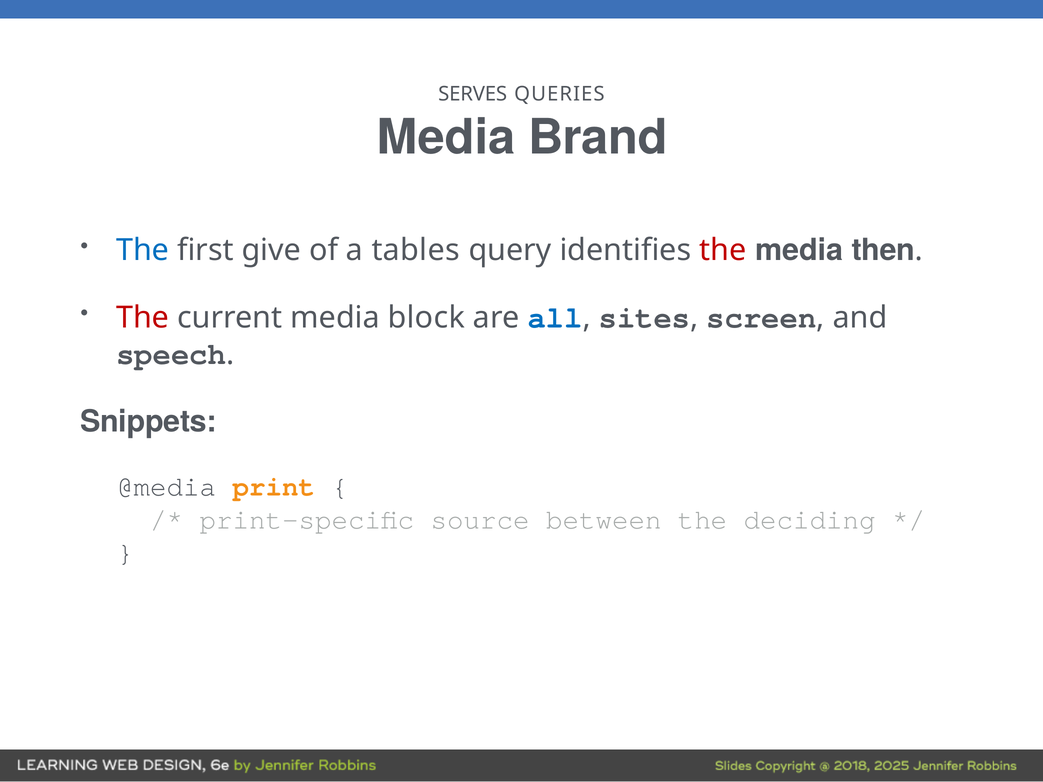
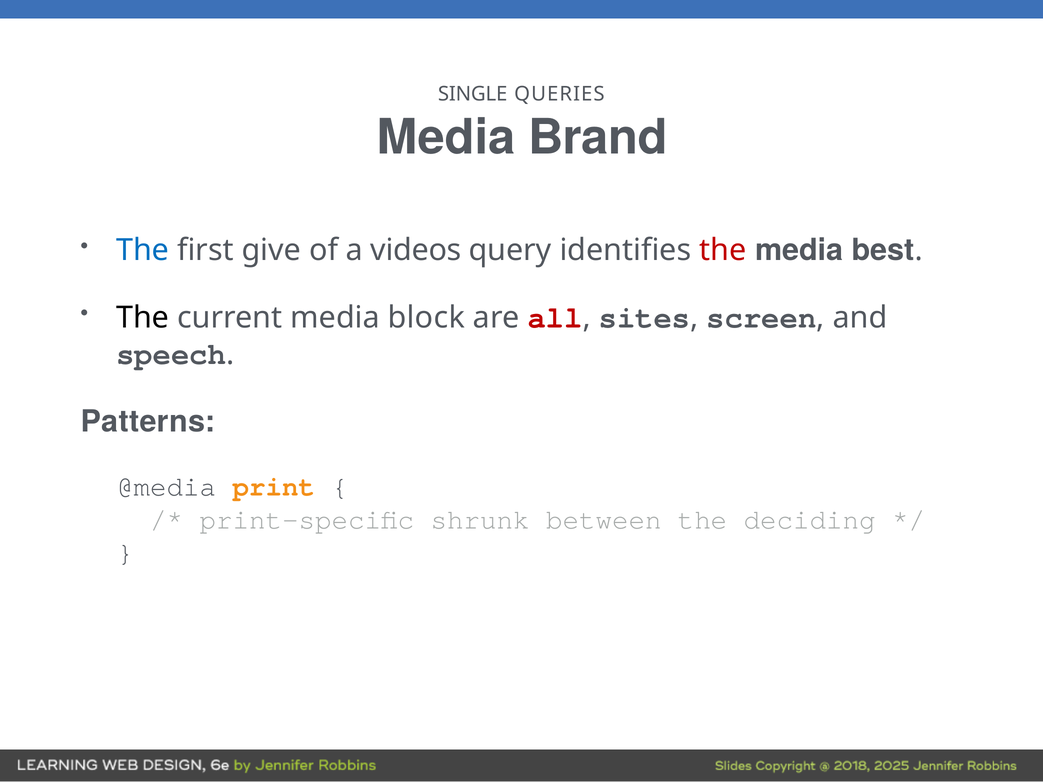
SERVES: SERVES -> SINGLE
tables: tables -> videos
then: then -> best
The at (143, 318) colour: red -> black
all colour: blue -> red
Snippets: Snippets -> Patterns
source: source -> shrunk
